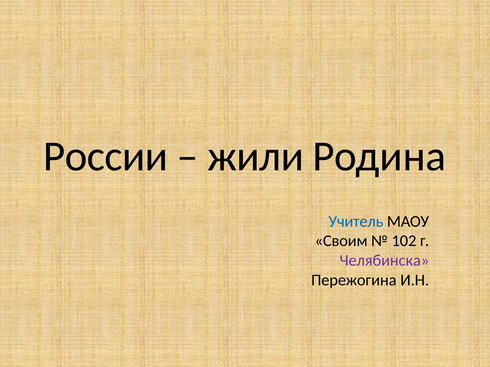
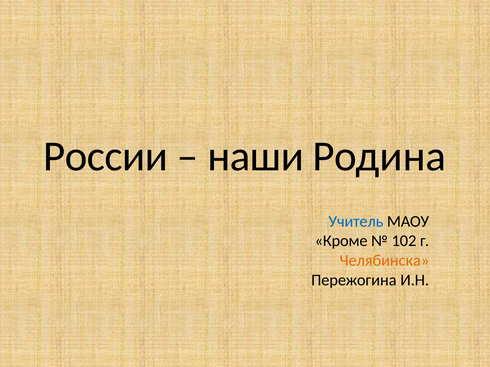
жили: жили -> наши
Своим: Своим -> Кроме
Челябинска colour: purple -> orange
